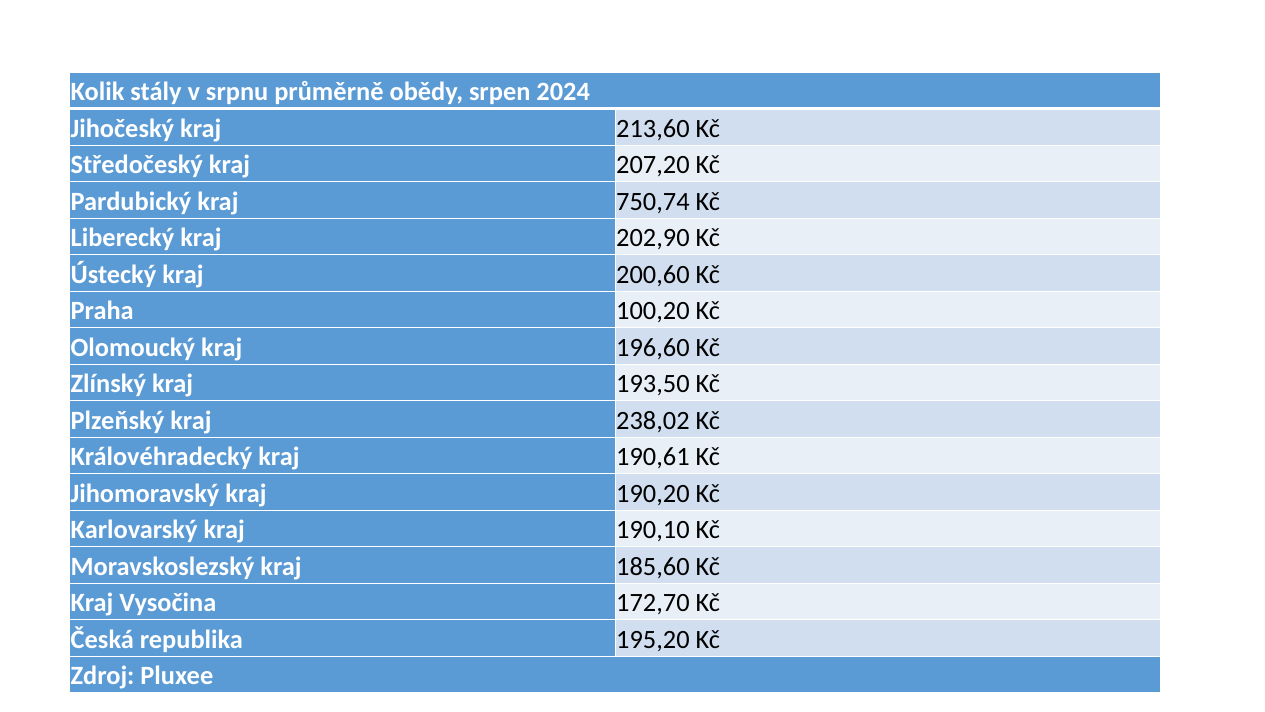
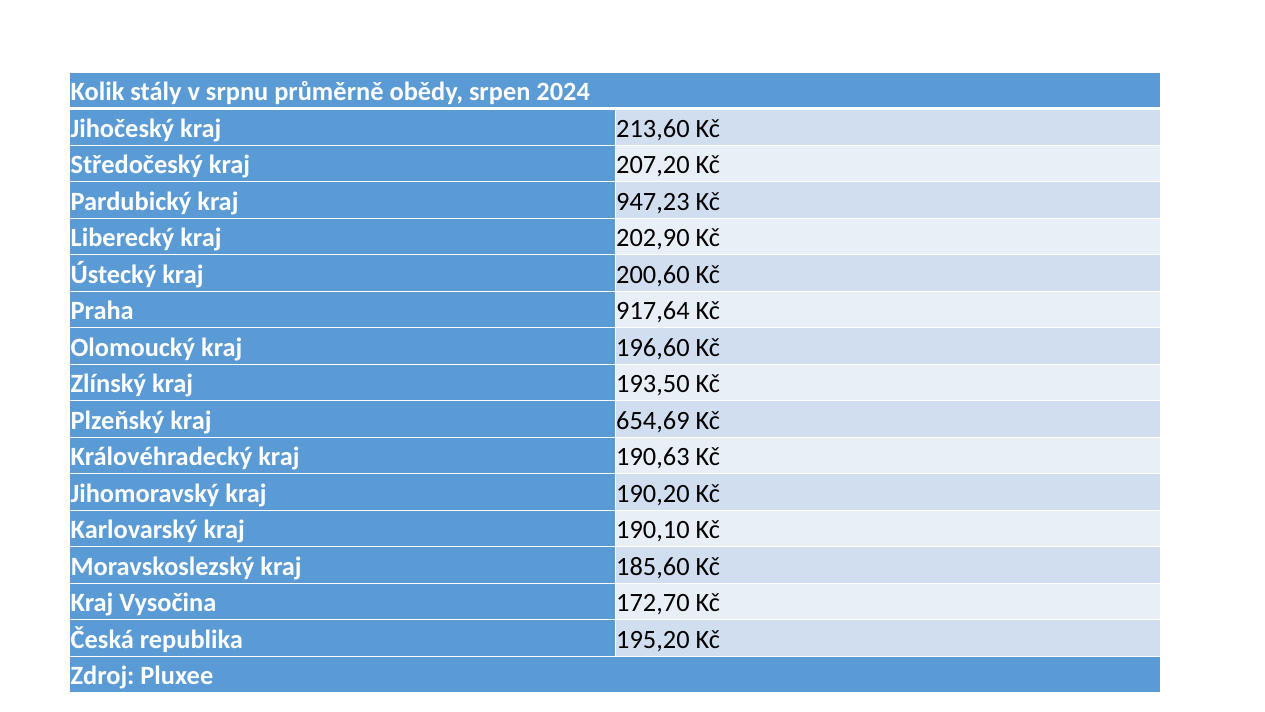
750,74: 750,74 -> 947,23
100,20: 100,20 -> 917,64
238,02: 238,02 -> 654,69
190,61: 190,61 -> 190,63
